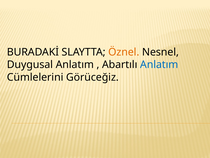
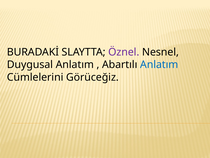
Öznel colour: orange -> purple
